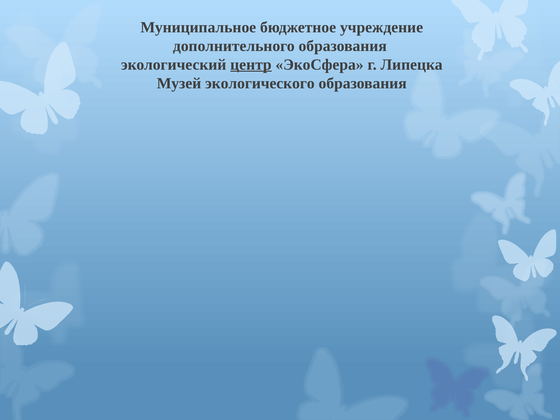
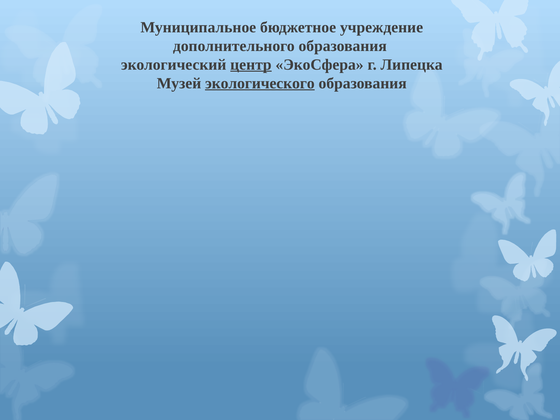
экологического underline: none -> present
